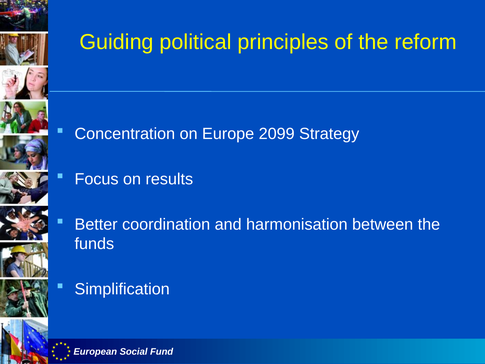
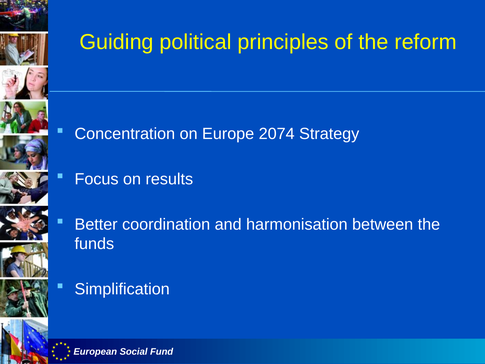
2099: 2099 -> 2074
